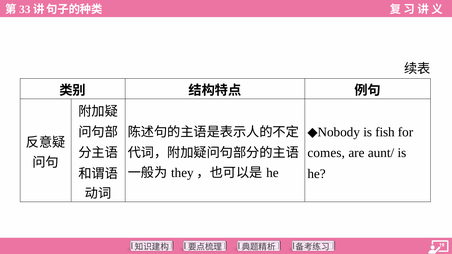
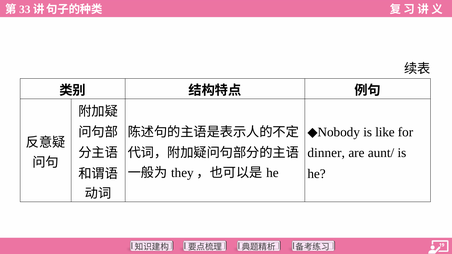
fish: fish -> like
comes: comes -> dinner
